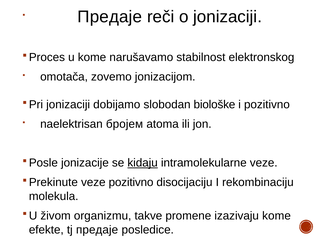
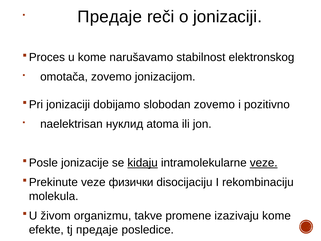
slobodan biološke: biološke -> zovemo
бројем: бројем -> нуклид
veze at (264, 163) underline: none -> present
veze pozitivno: pozitivno -> физички
